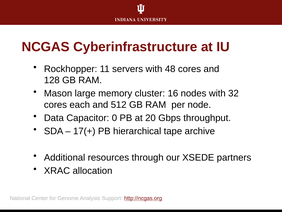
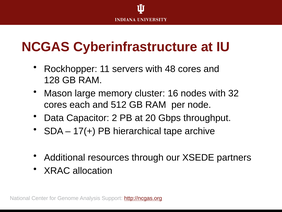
0: 0 -> 2
